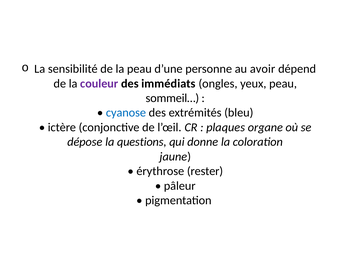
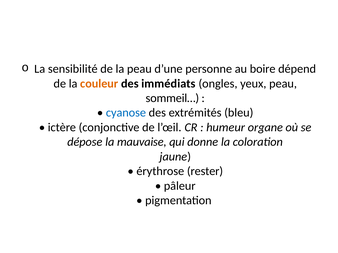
avoir: avoir -> boire
couleur colour: purple -> orange
plaques: plaques -> humeur
questions: questions -> mauvaise
